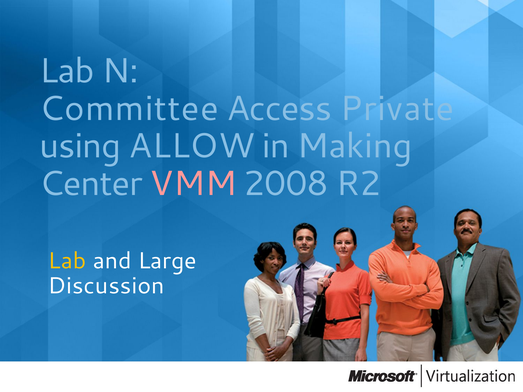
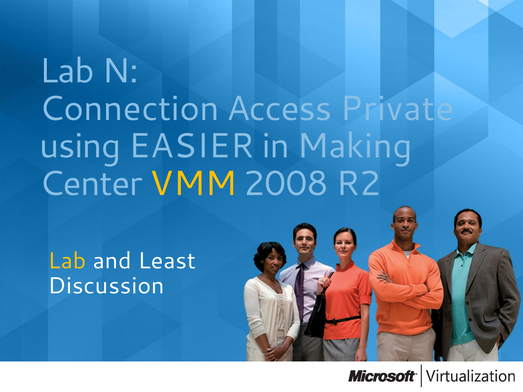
Committee: Committee -> Connection
ALLOW: ALLOW -> EASIER
VMM colour: pink -> yellow
Large: Large -> Least
